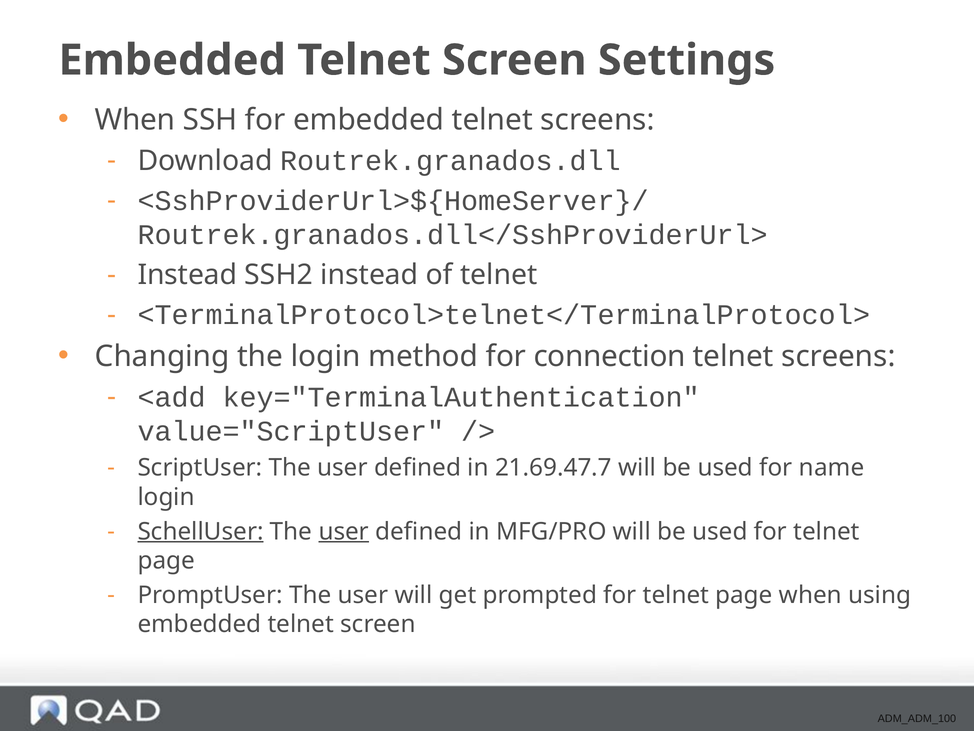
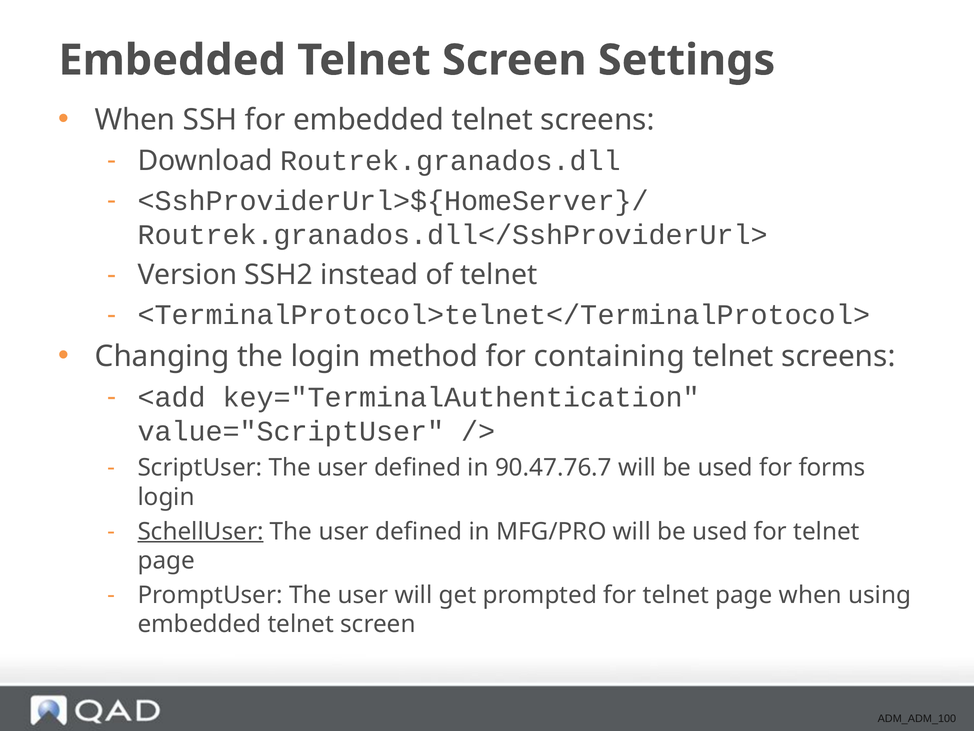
Instead at (187, 275): Instead -> Version
connection: connection -> containing
21.69.47.7: 21.69.47.7 -> 90.47.76.7
name: name -> forms
user at (344, 531) underline: present -> none
